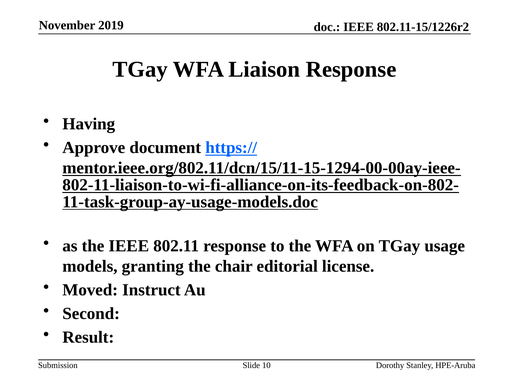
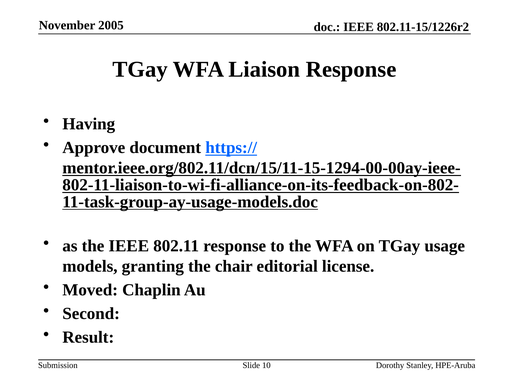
2019: 2019 -> 2005
Instruct: Instruct -> Chaplin
